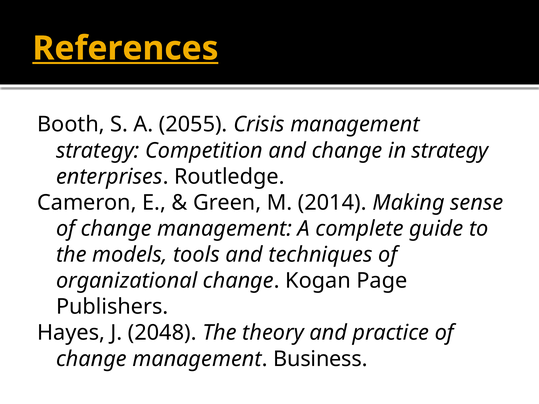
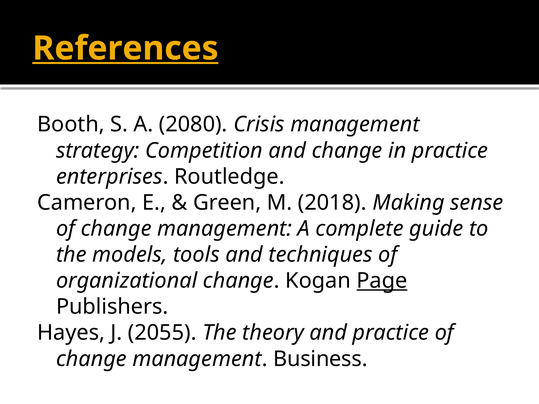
2055: 2055 -> 2080
in strategy: strategy -> practice
2014: 2014 -> 2018
Page underline: none -> present
2048: 2048 -> 2055
